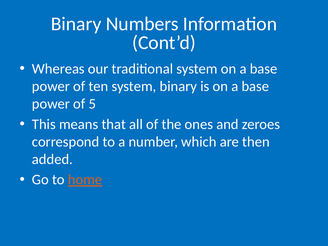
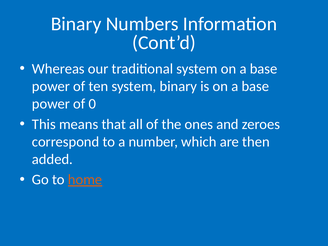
5: 5 -> 0
